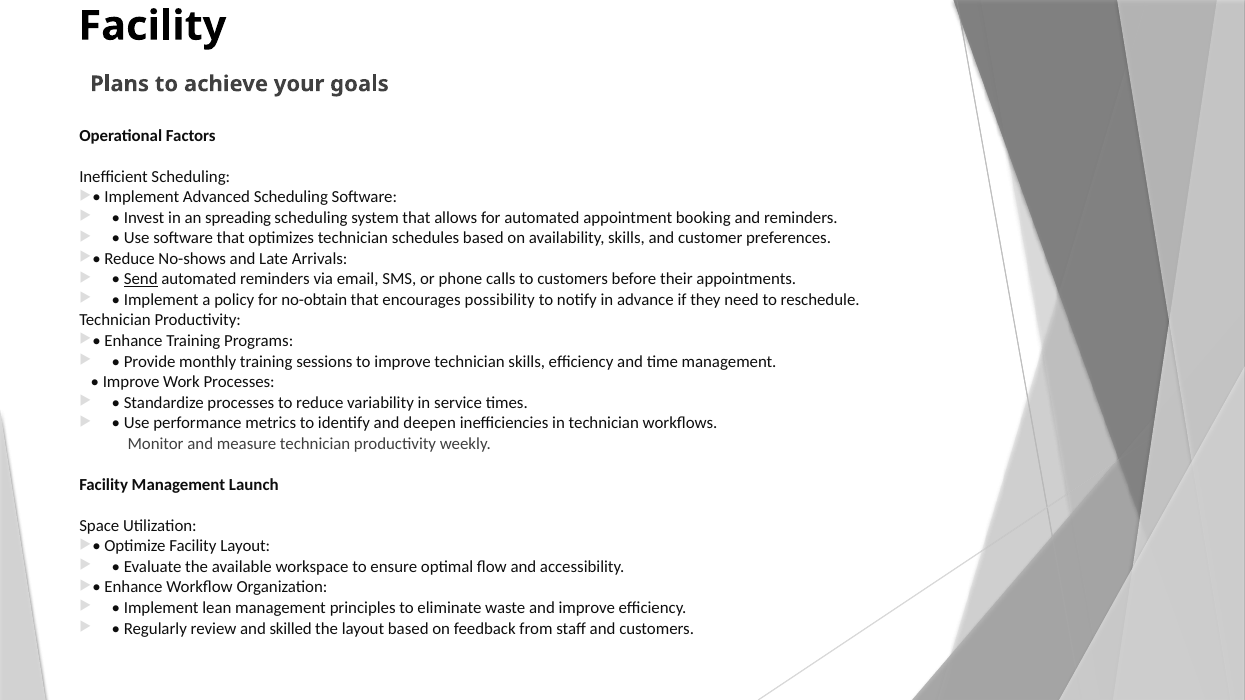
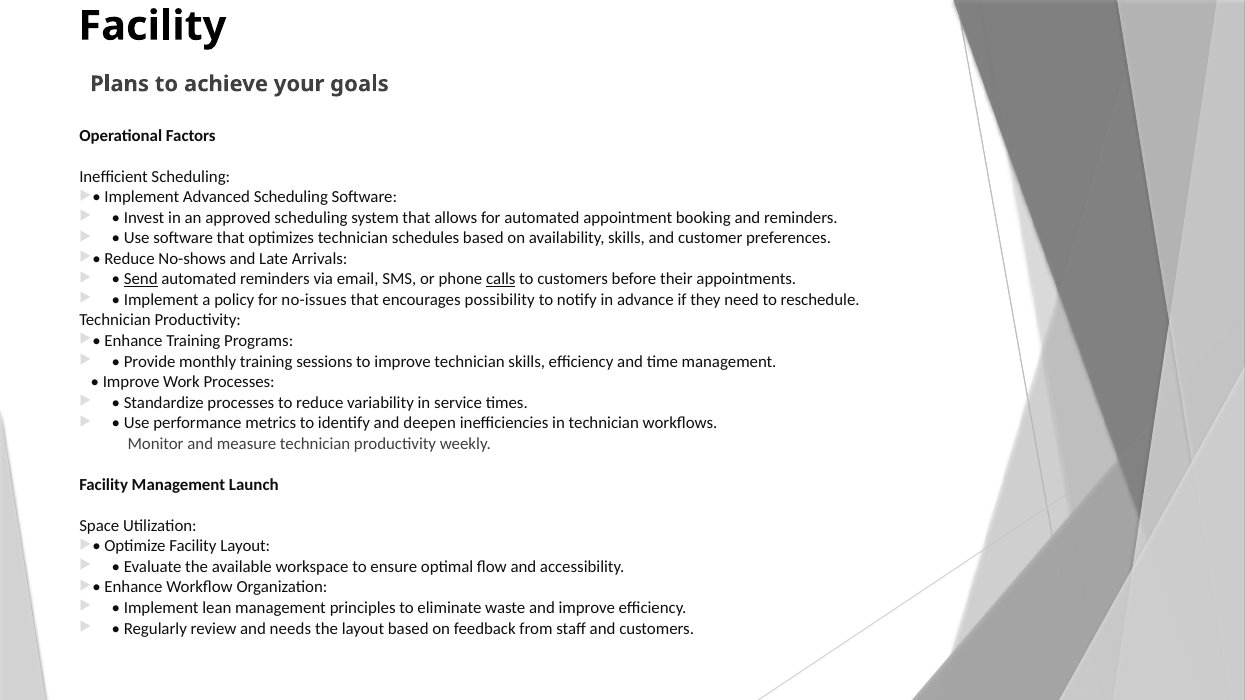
spreading: spreading -> approved
calls underline: none -> present
no-obtain: no-obtain -> no-issues
skilled: skilled -> needs
